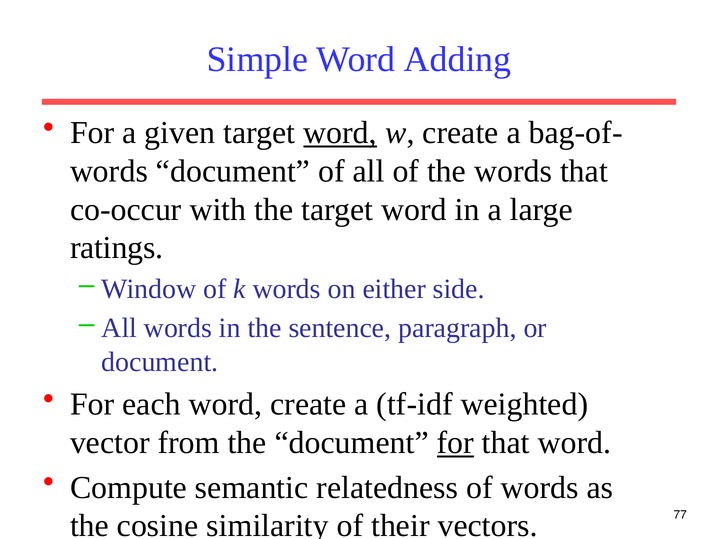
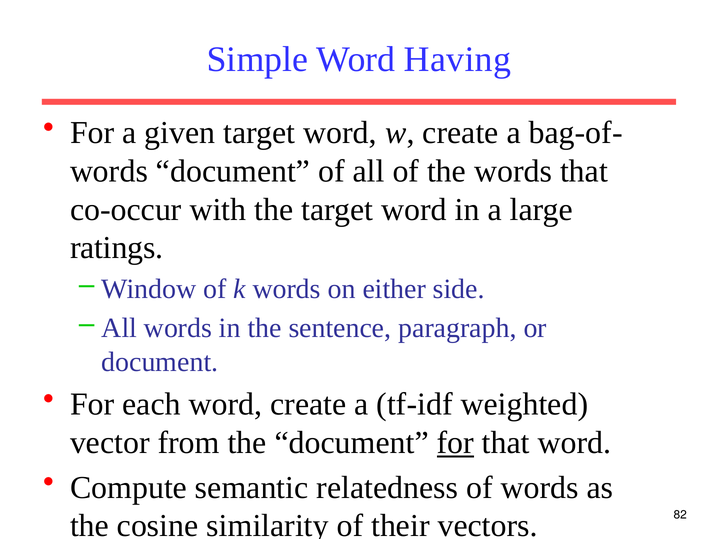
Adding: Adding -> Having
word at (340, 133) underline: present -> none
77: 77 -> 82
